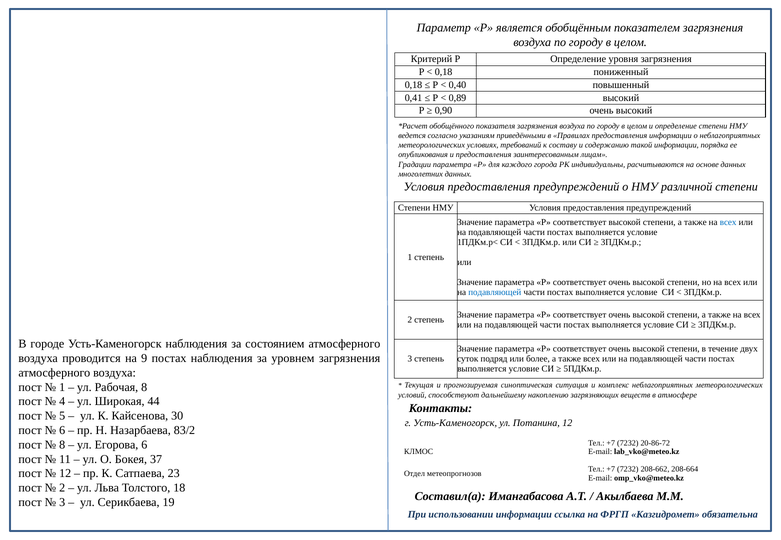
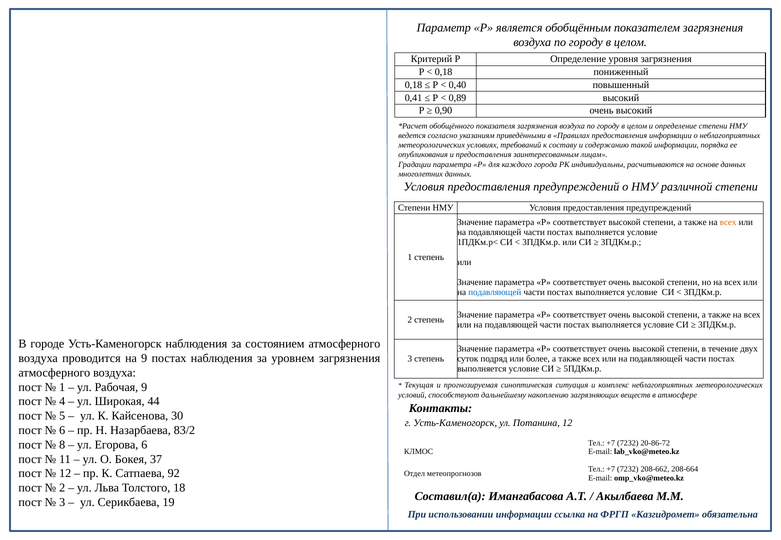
всех at (728, 222) colour: blue -> orange
Рабочая 8: 8 -> 9
23: 23 -> 92
